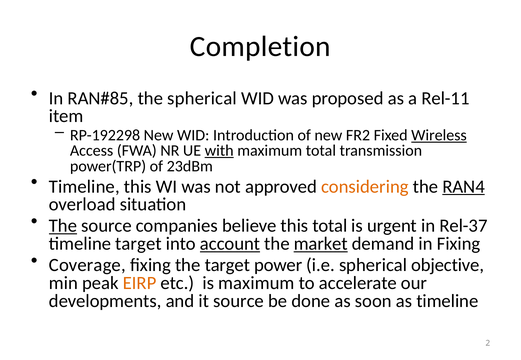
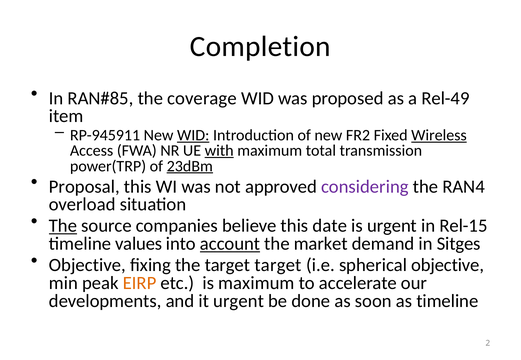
the spherical: spherical -> coverage
Rel-11: Rel-11 -> Rel-49
RP-192298: RP-192298 -> RP-945911
WID at (193, 136) underline: none -> present
23dBm underline: none -> present
Timeline at (84, 187): Timeline -> Proposal
considering colour: orange -> purple
RAN4 underline: present -> none
this total: total -> date
Rel-37: Rel-37 -> Rel-15
timeline target: target -> values
market underline: present -> none
in Fixing: Fixing -> Sitges
Coverage at (87, 266): Coverage -> Objective
target power: power -> target
it source: source -> urgent
